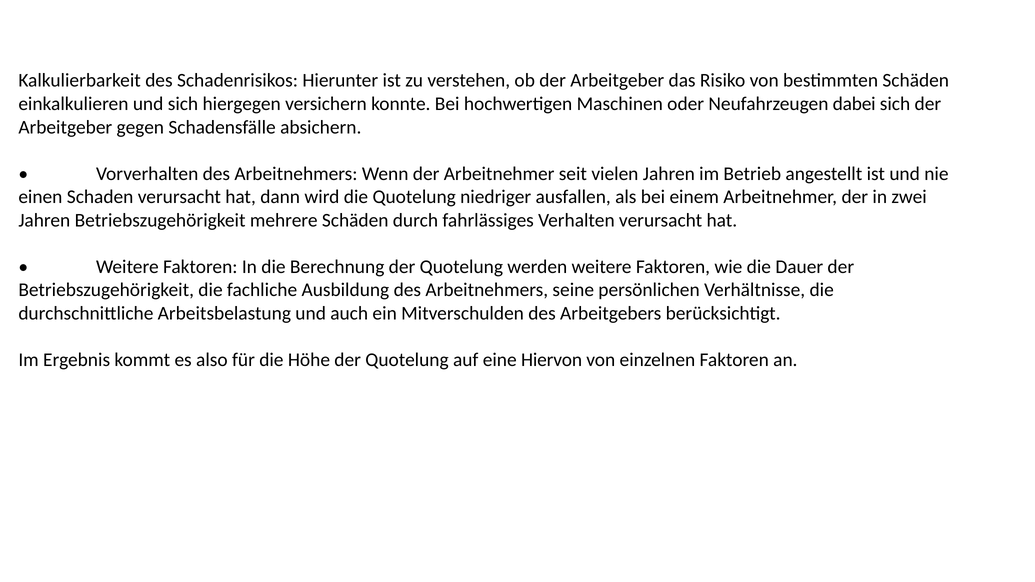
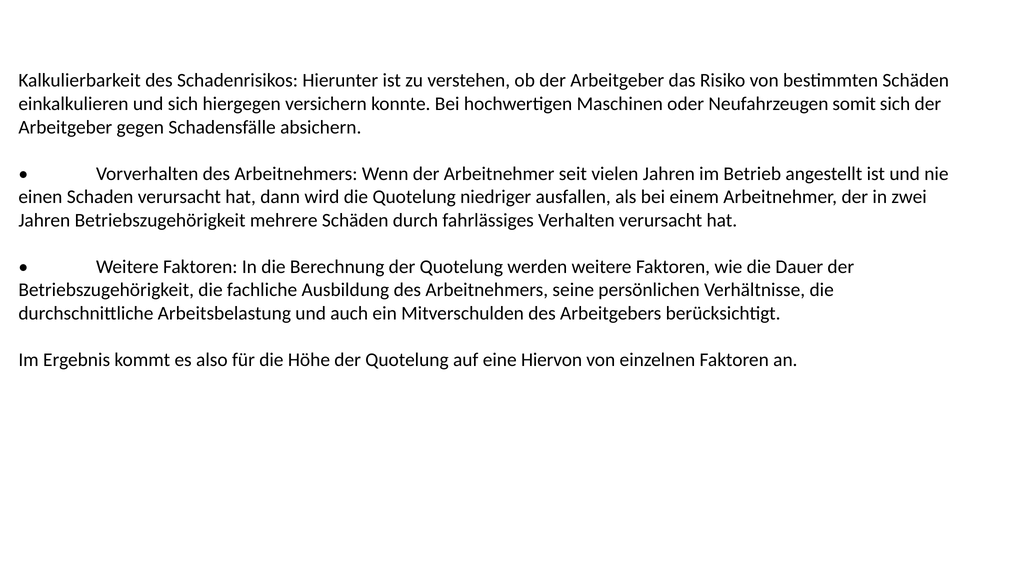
dabei: dabei -> somit
